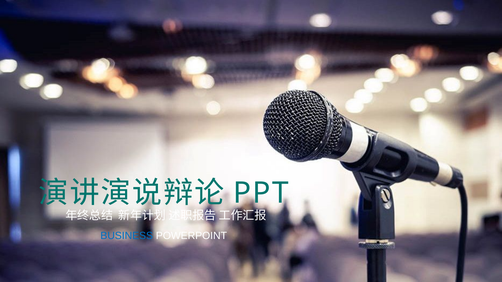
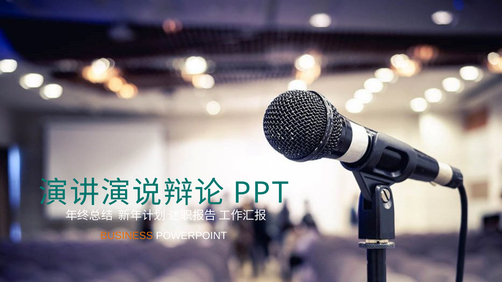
BUSINESS colour: blue -> orange
